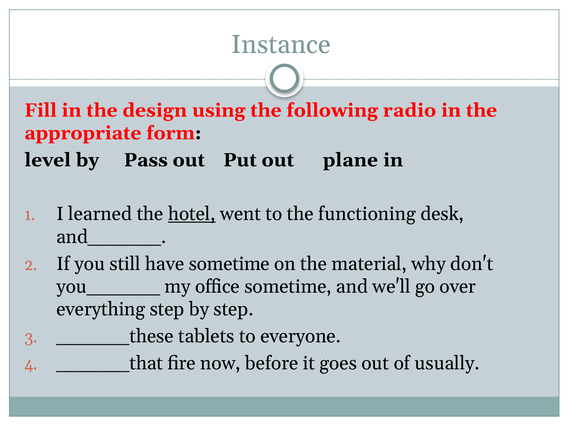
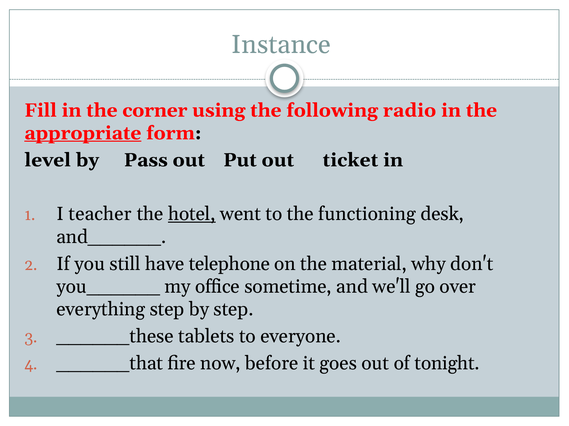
design: design -> corner
appropriate underline: none -> present
plane: plane -> ticket
learned: learned -> teacher
have sometime: sometime -> telephone
usually: usually -> tonight
